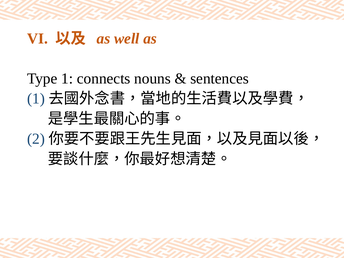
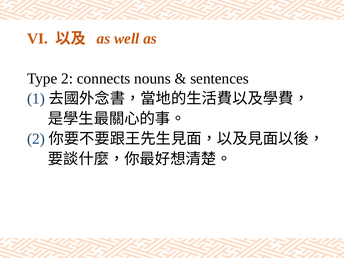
Type 1: 1 -> 2
